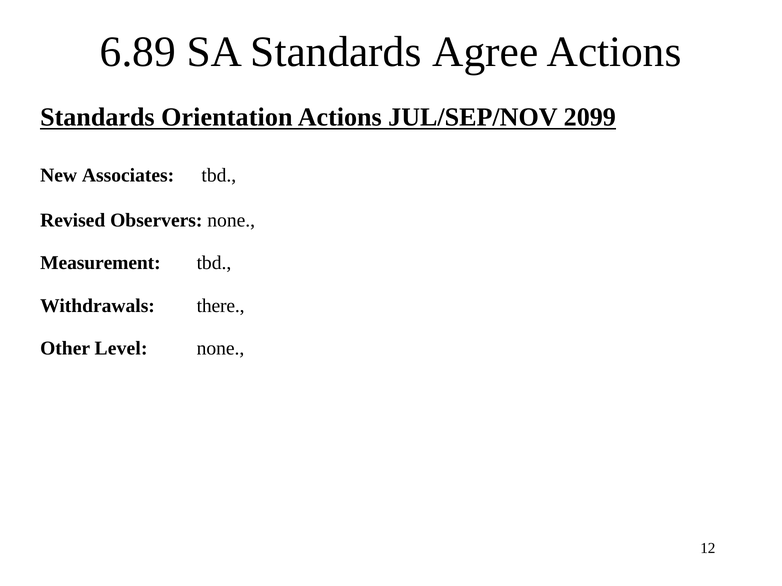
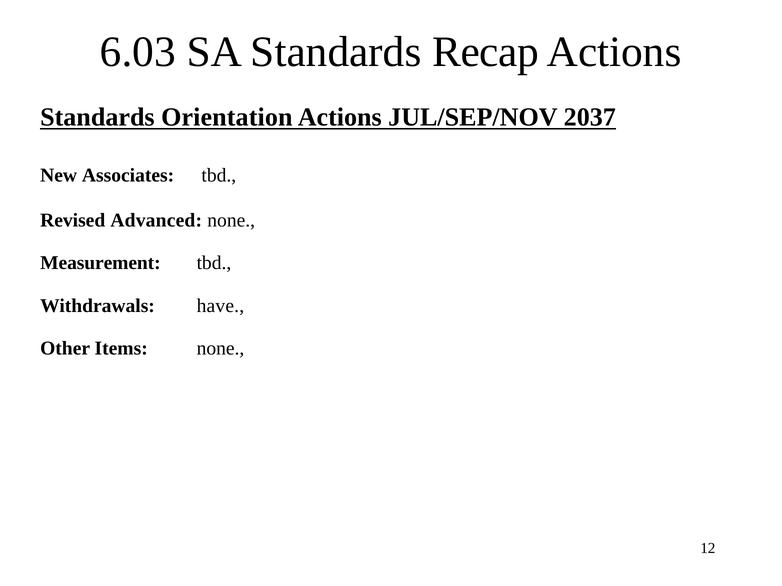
6.89: 6.89 -> 6.03
Agree: Agree -> Recap
2099: 2099 -> 2037
Observers: Observers -> Advanced
there: there -> have
Level: Level -> Items
